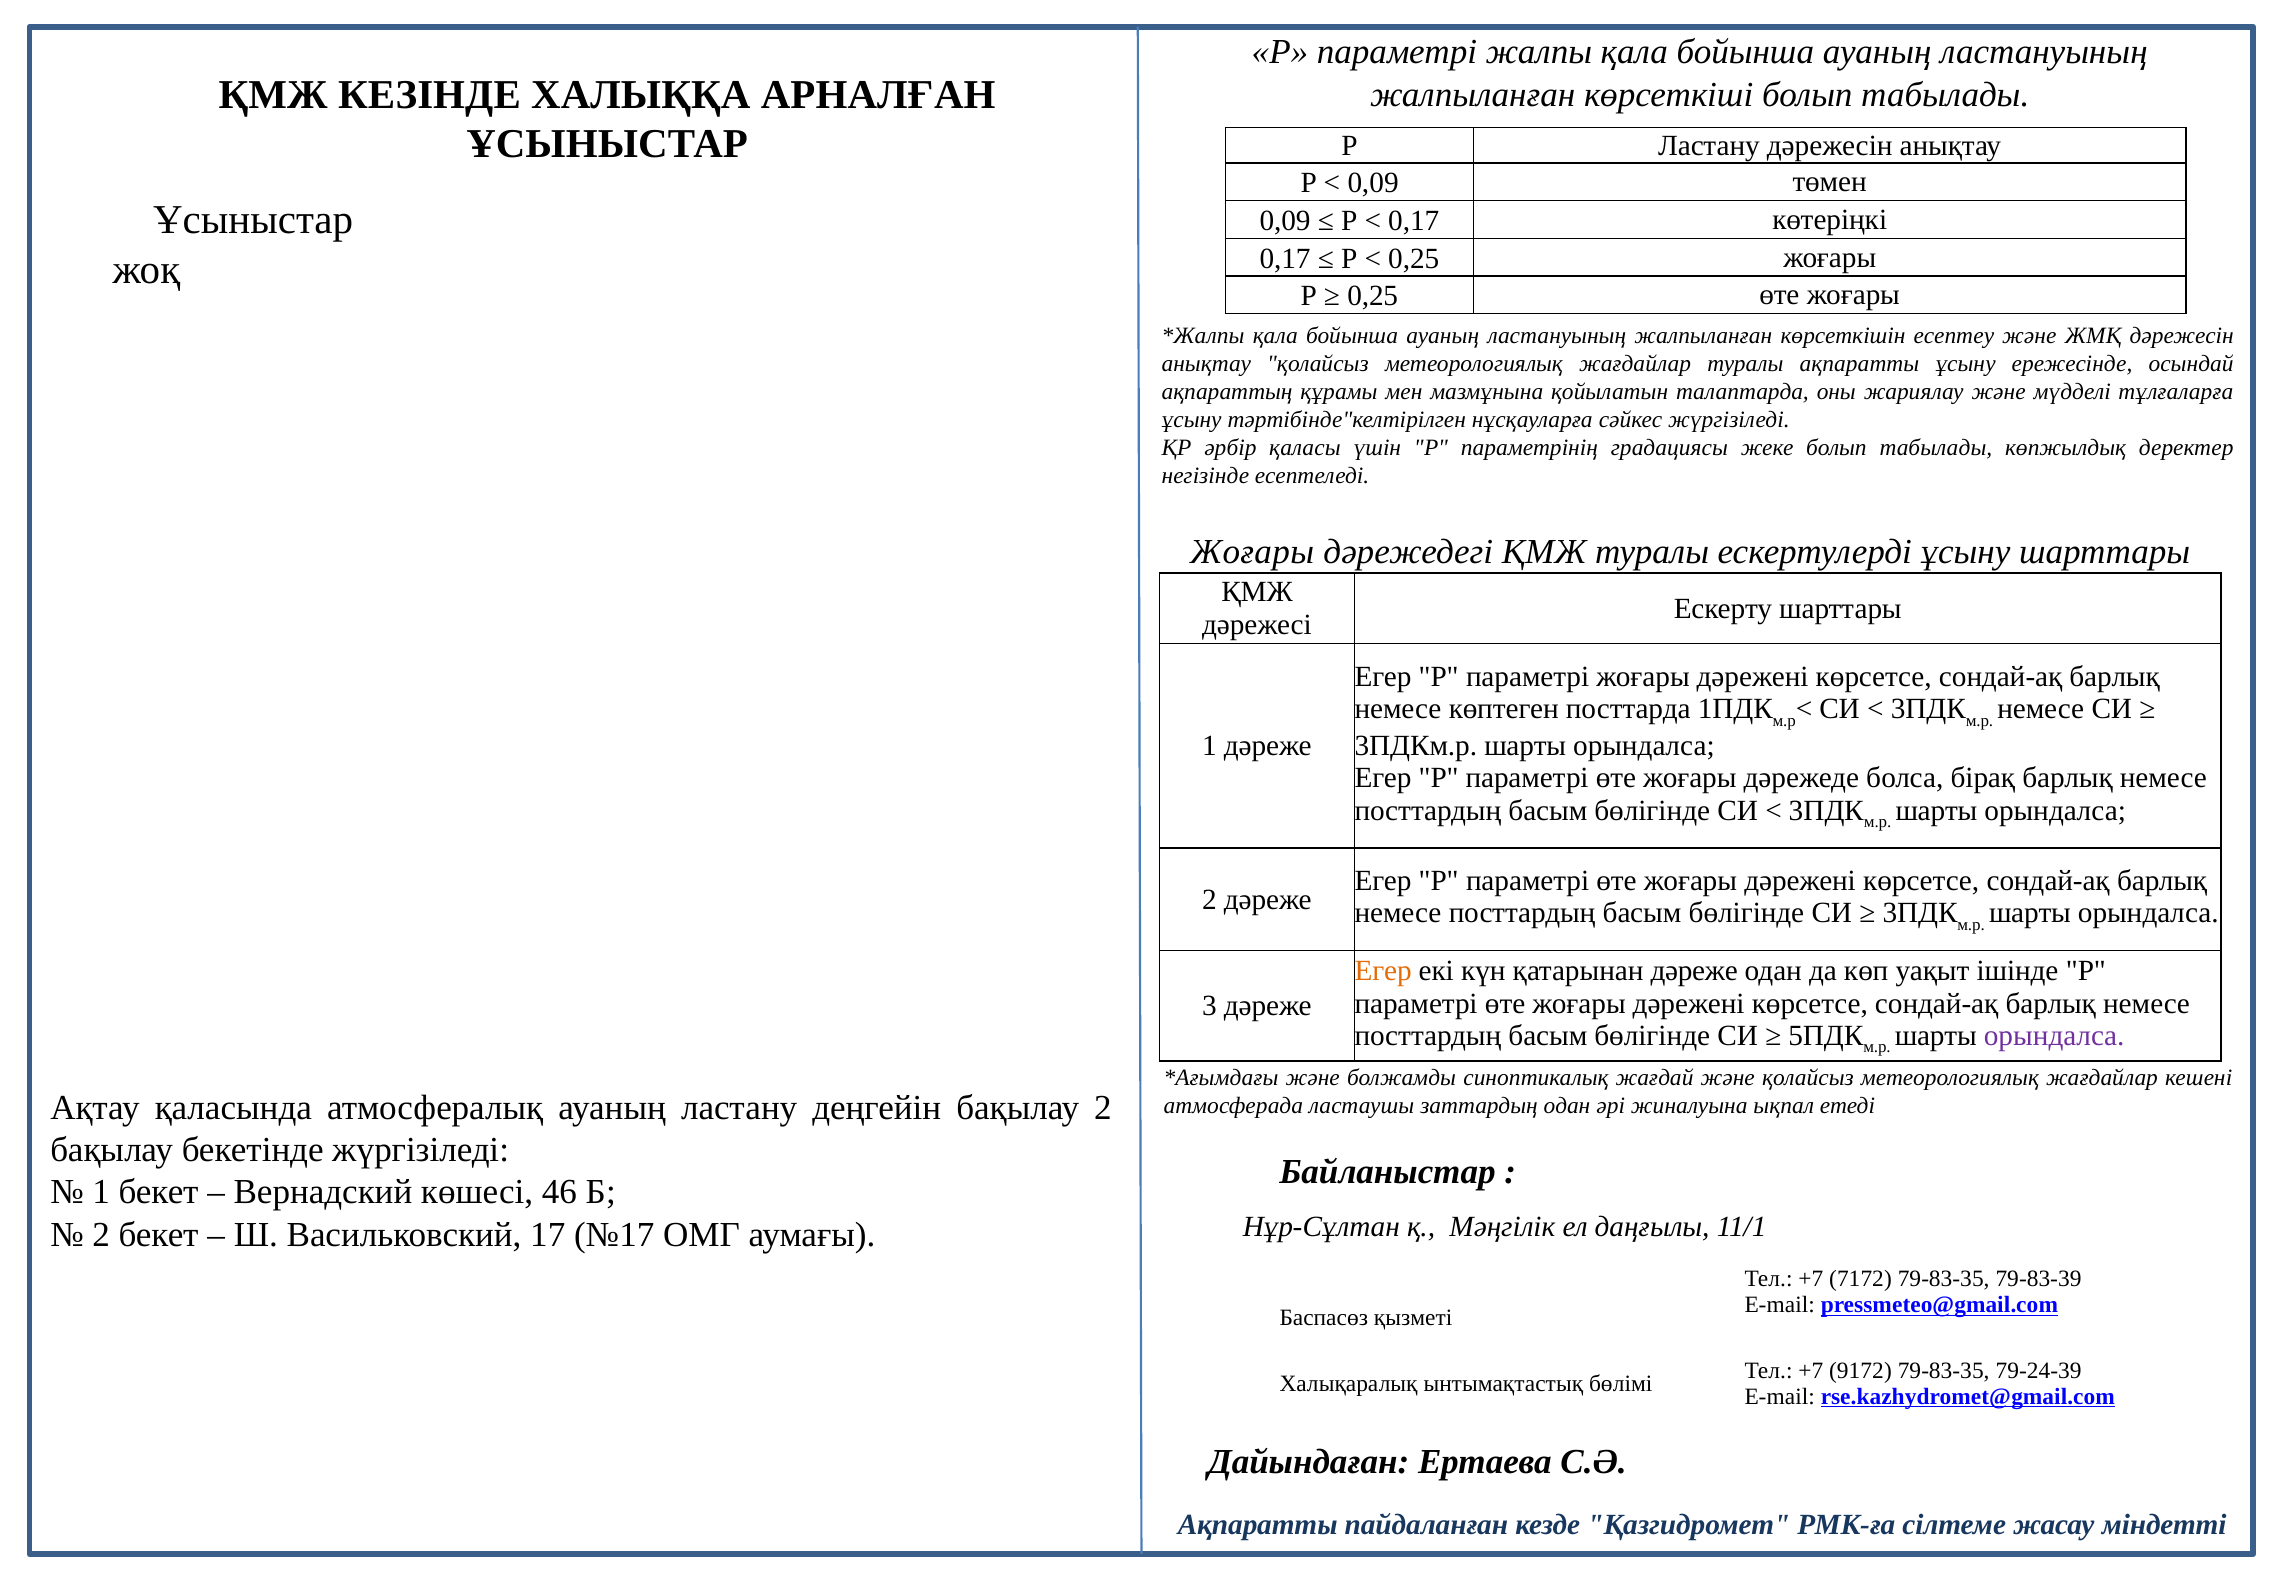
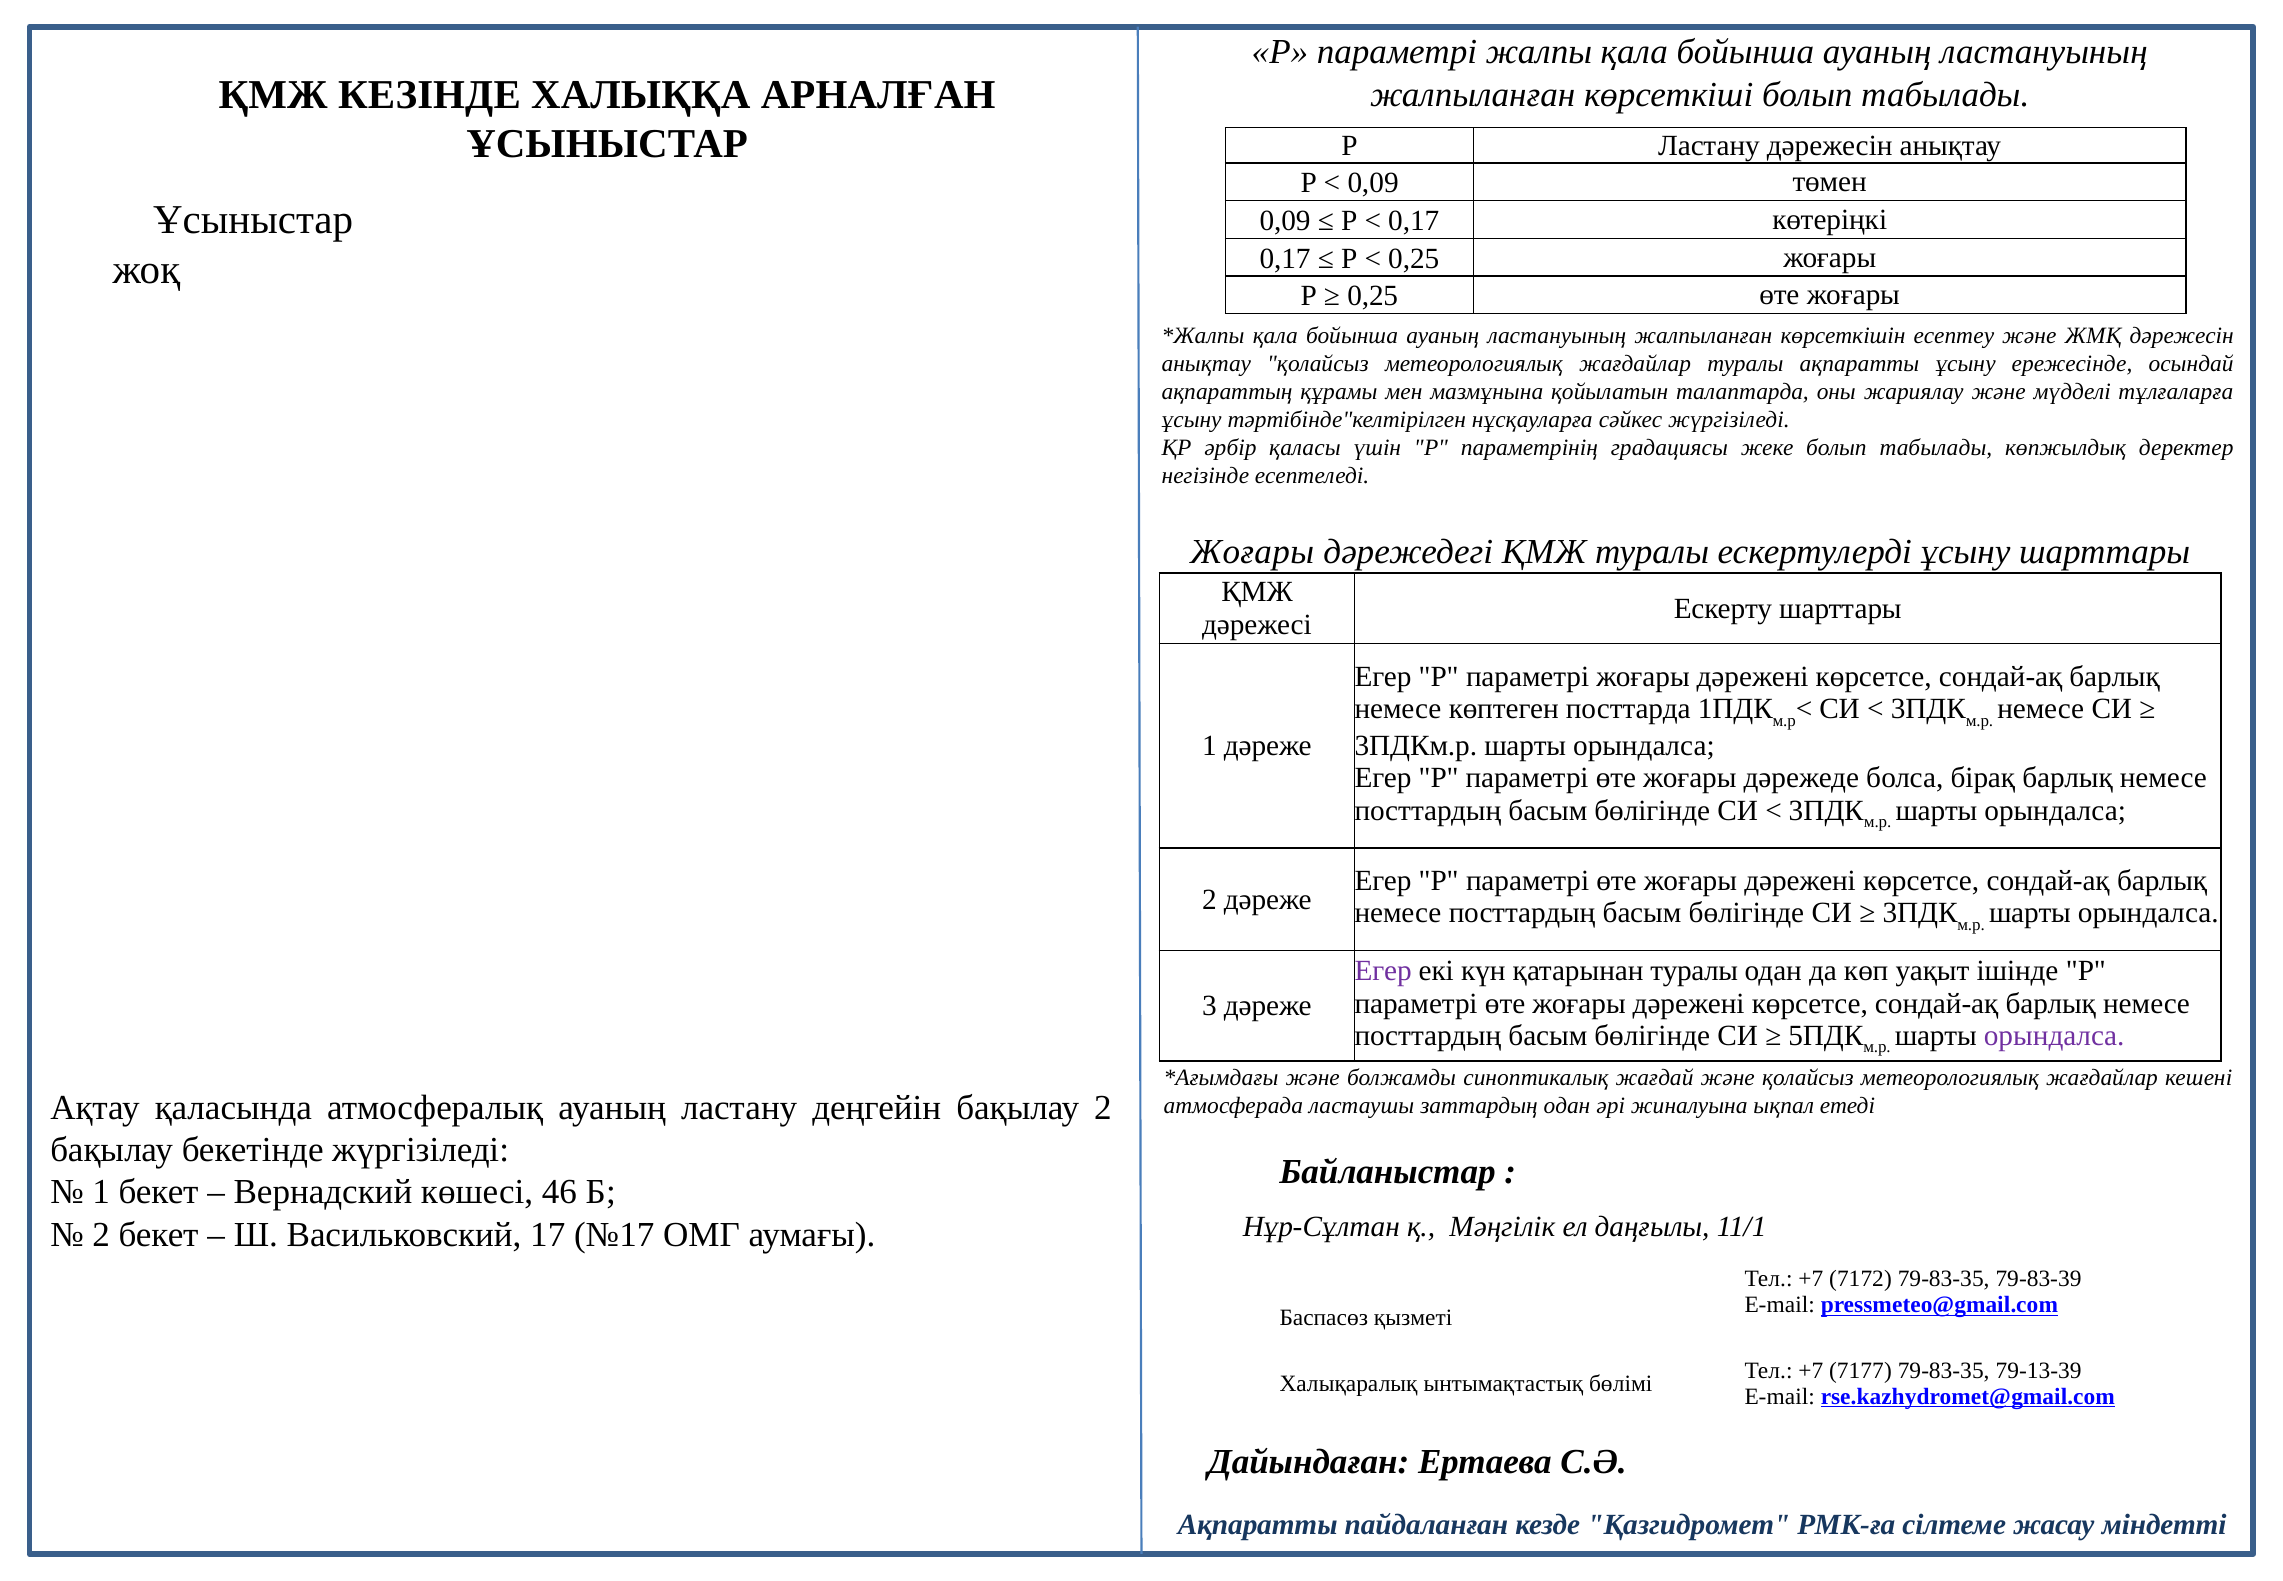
Егер at (1383, 971) colour: orange -> purple
қатарынан дәреже: дәреже -> туралы
9172: 9172 -> 7177
79-24-39: 79-24-39 -> 79-13-39
